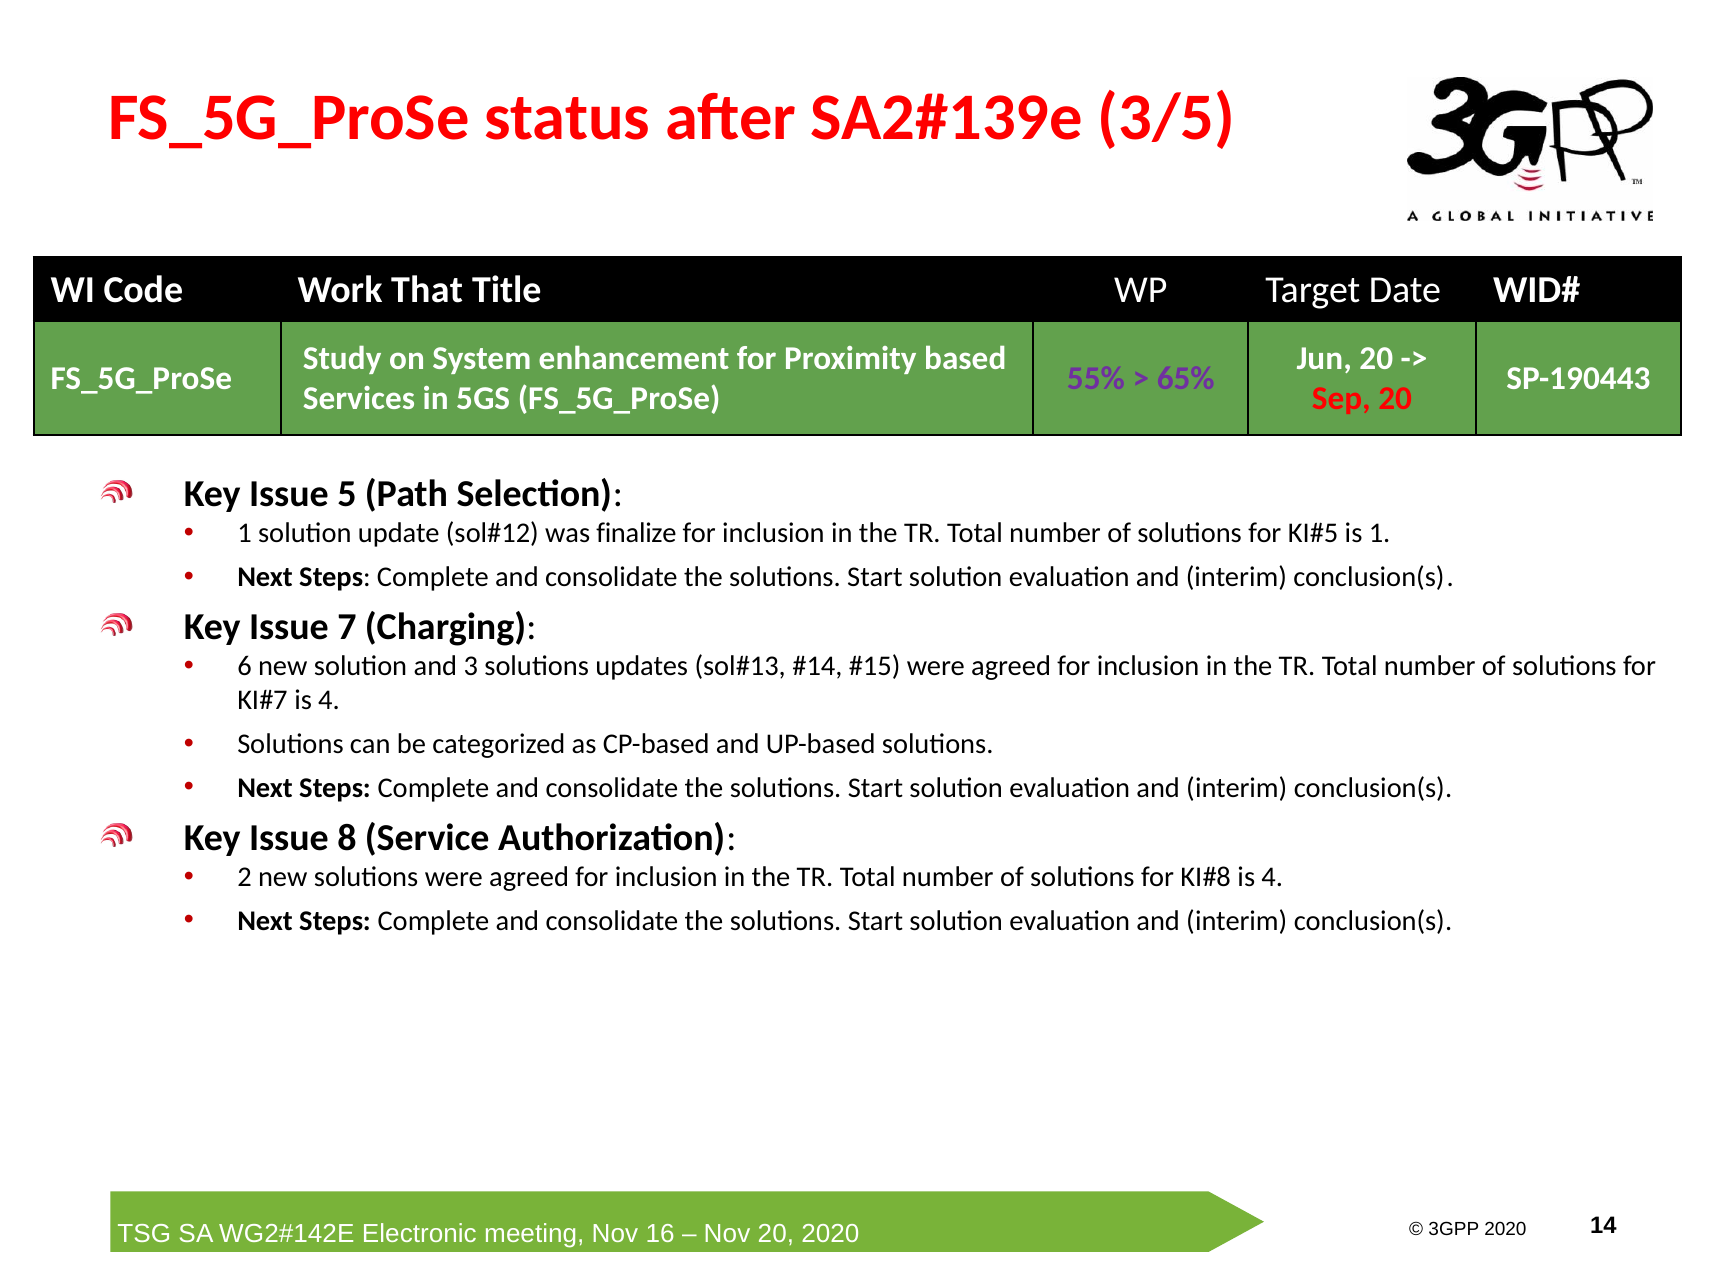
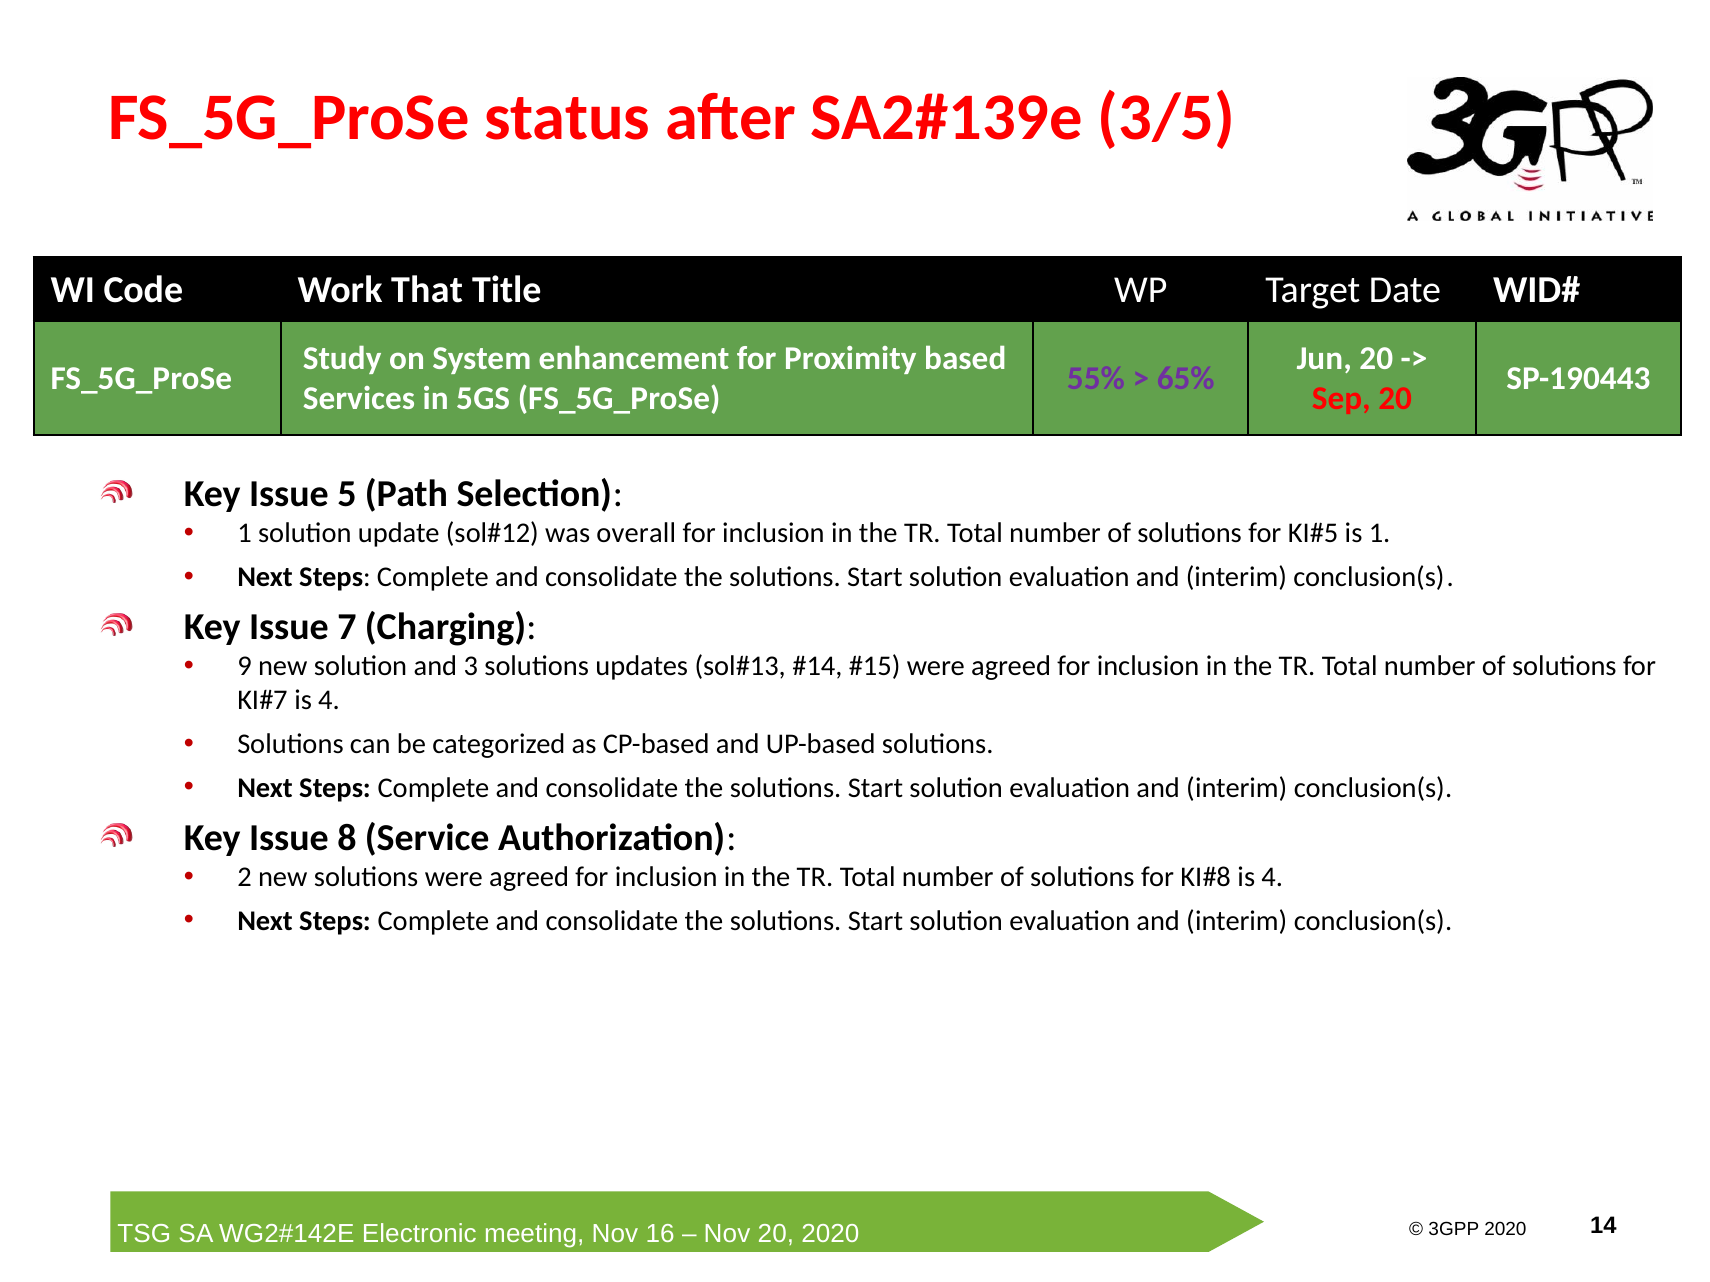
finalize: finalize -> overall
6: 6 -> 9
